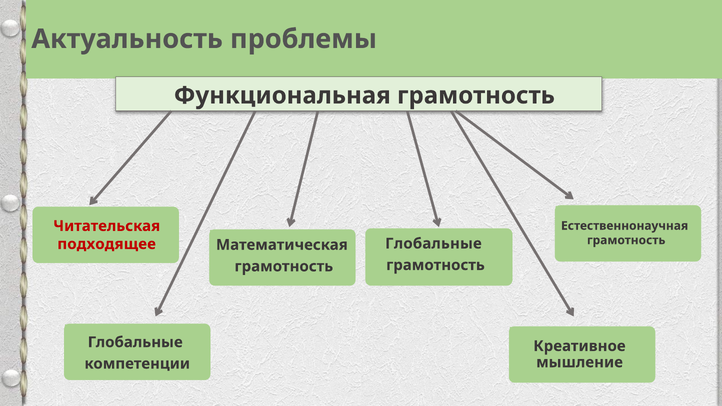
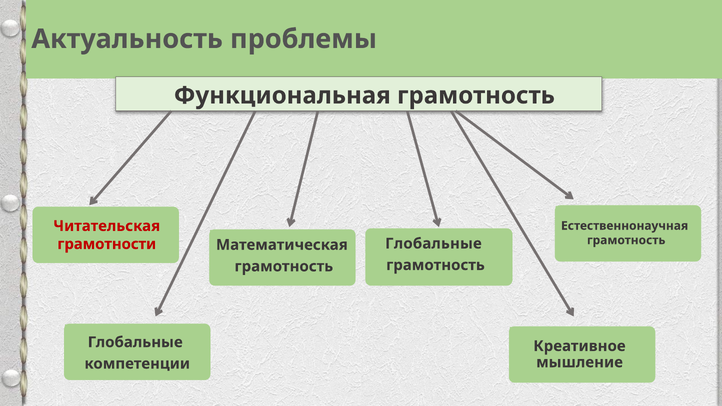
подходящее: подходящее -> грамотности
